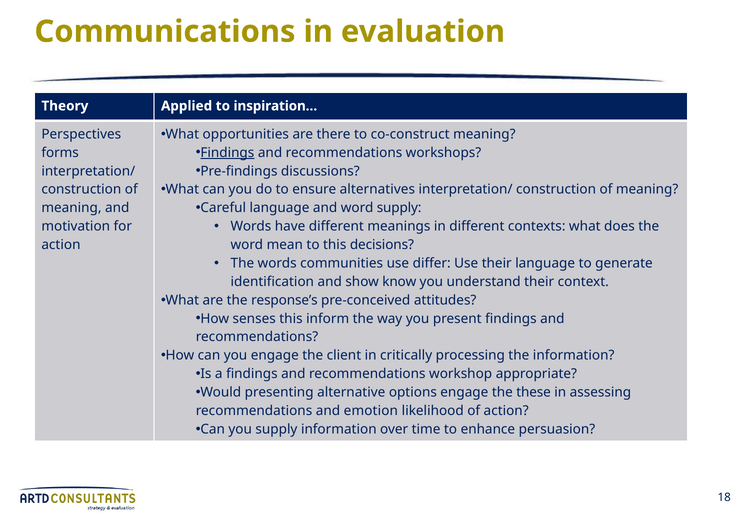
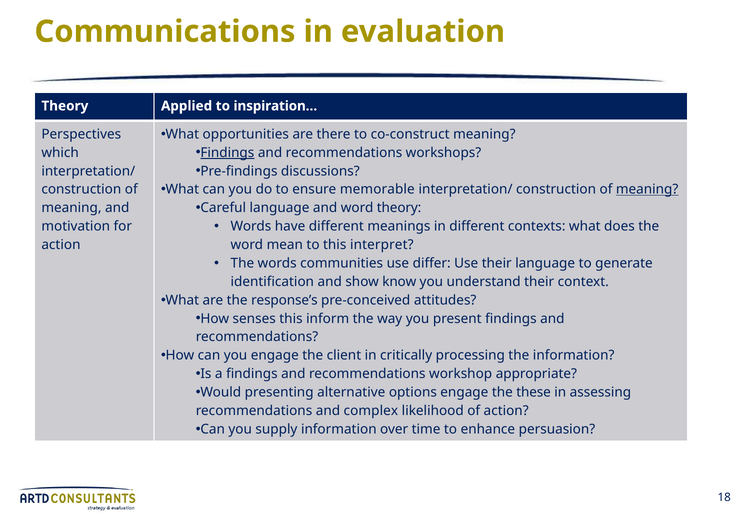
forms: forms -> which
alternatives: alternatives -> memorable
meaning at (647, 189) underline: none -> present
word supply: supply -> theory
decisions: decisions -> interpret
emotion: emotion -> complex
